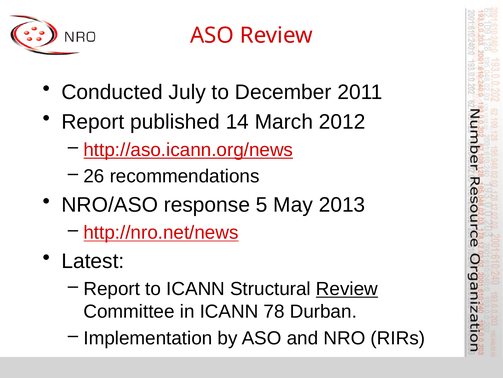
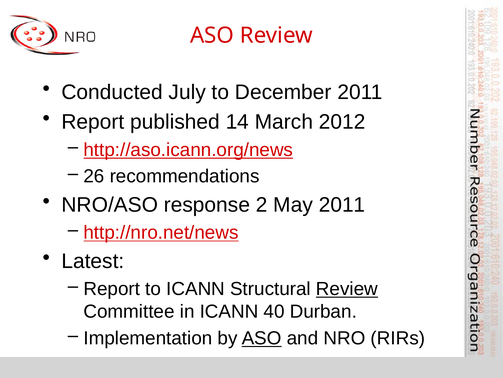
5: 5 -> 2
May 2013: 2013 -> 2011
78: 78 -> 40
ASO at (262, 338) underline: none -> present
